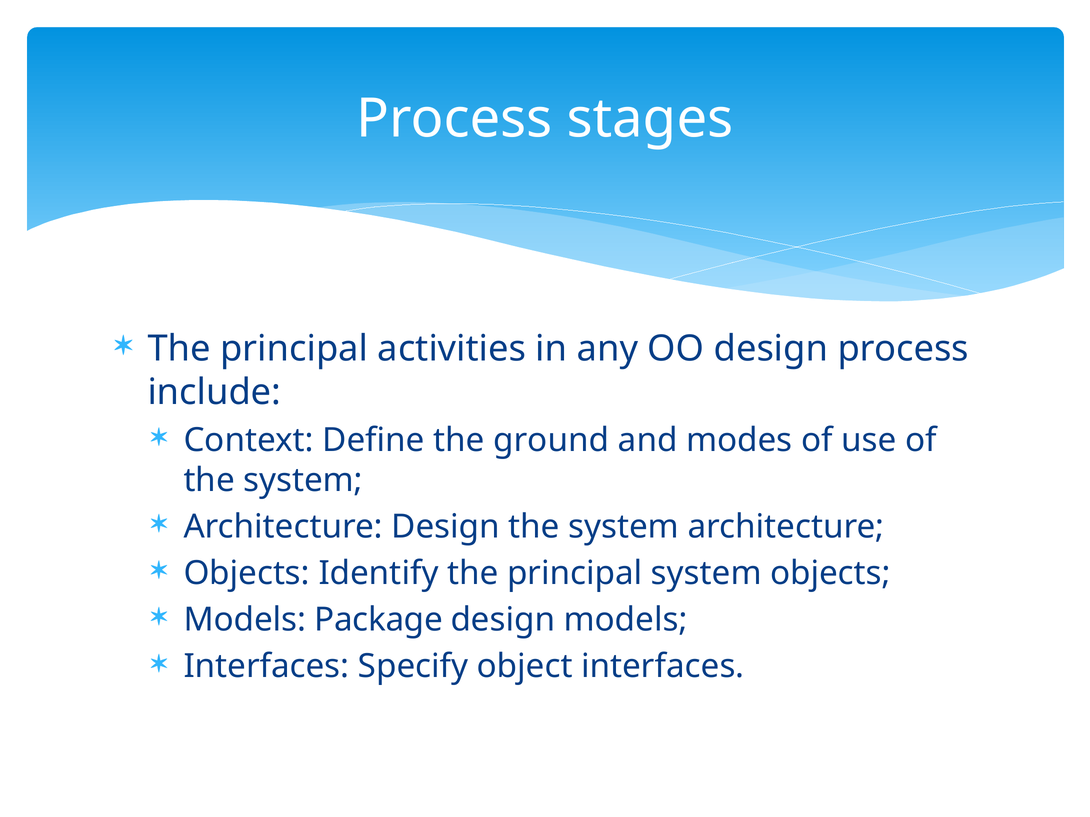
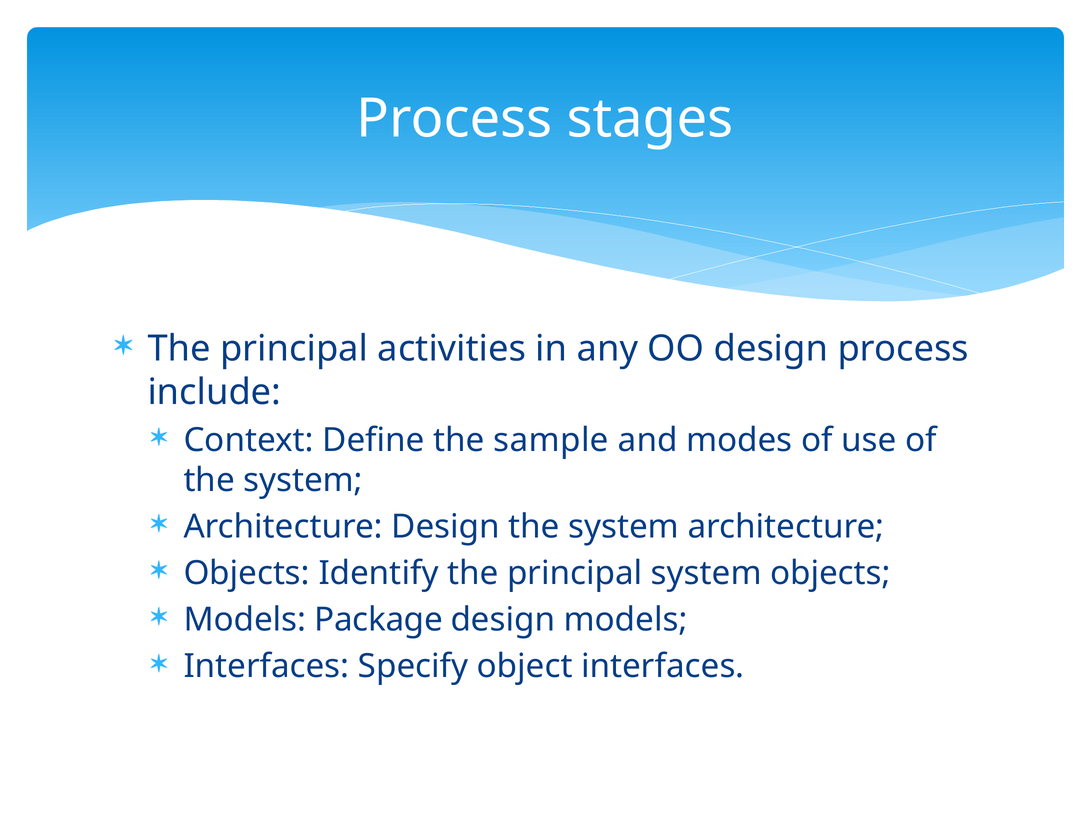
ground: ground -> sample
